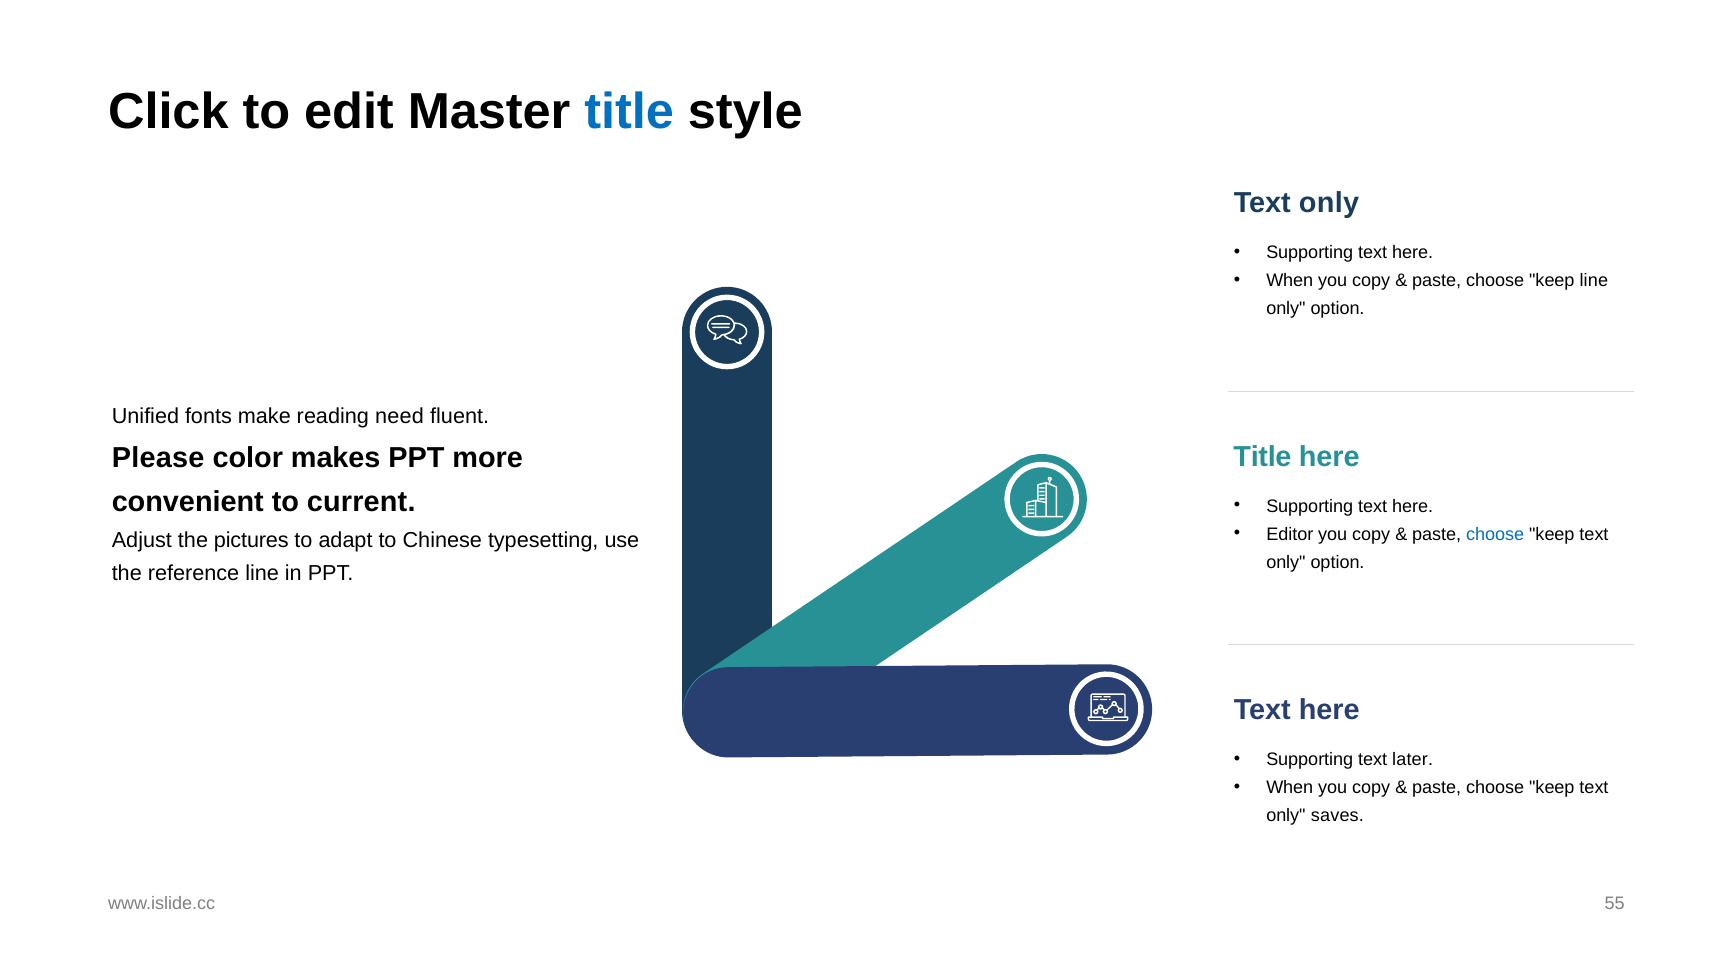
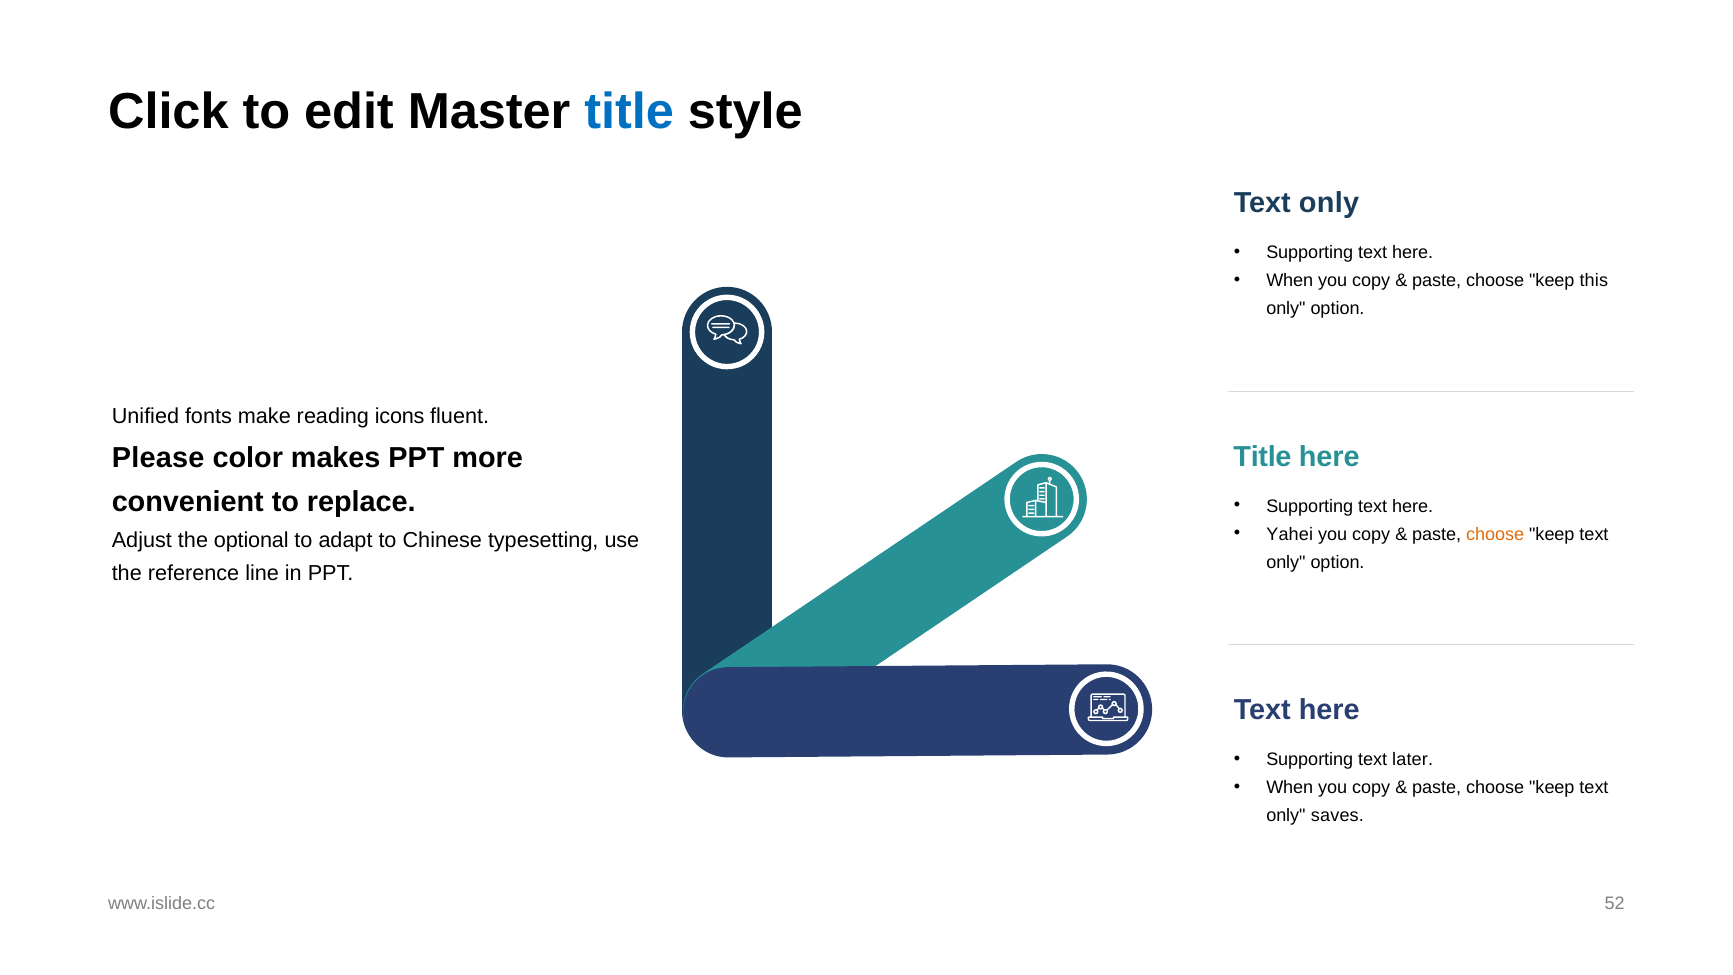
keep line: line -> this
need: need -> icons
current: current -> replace
Editor: Editor -> Yahei
choose at (1495, 534) colour: blue -> orange
pictures: pictures -> optional
55: 55 -> 52
